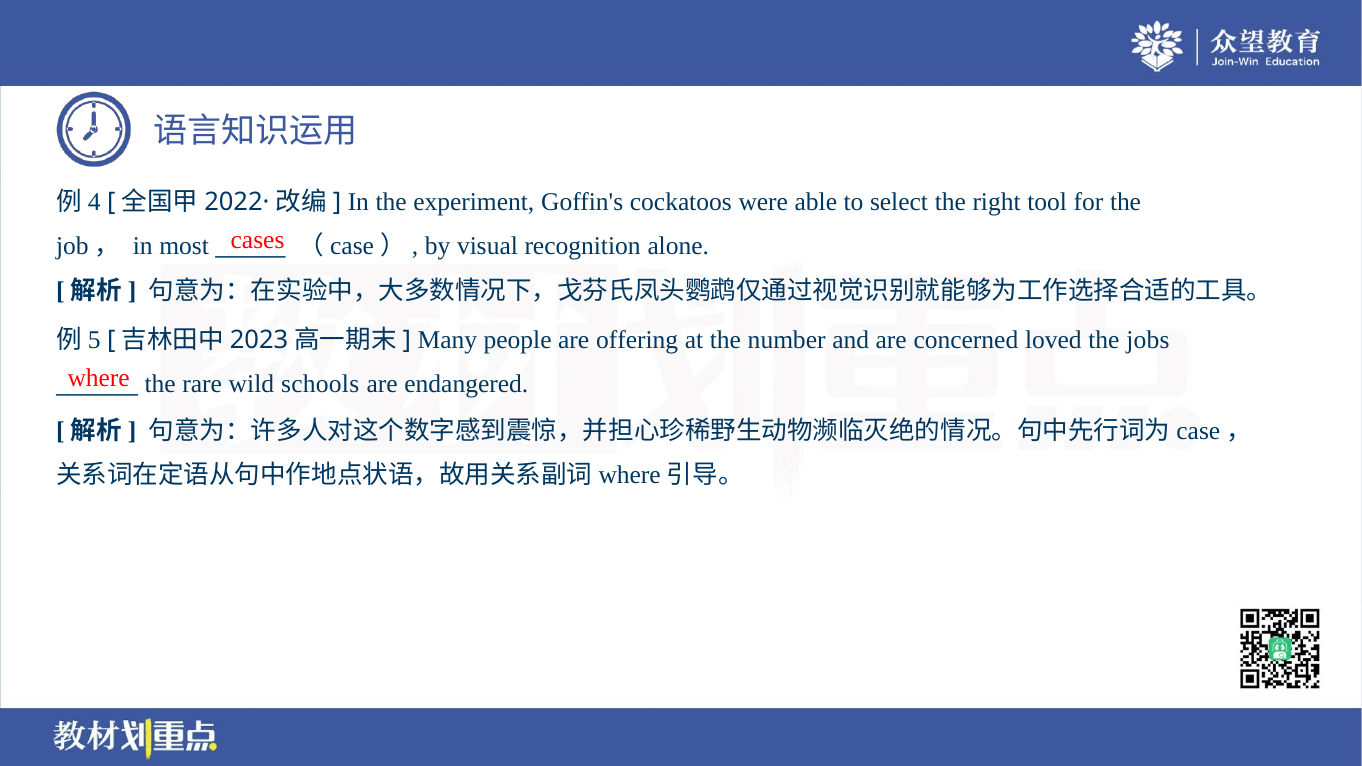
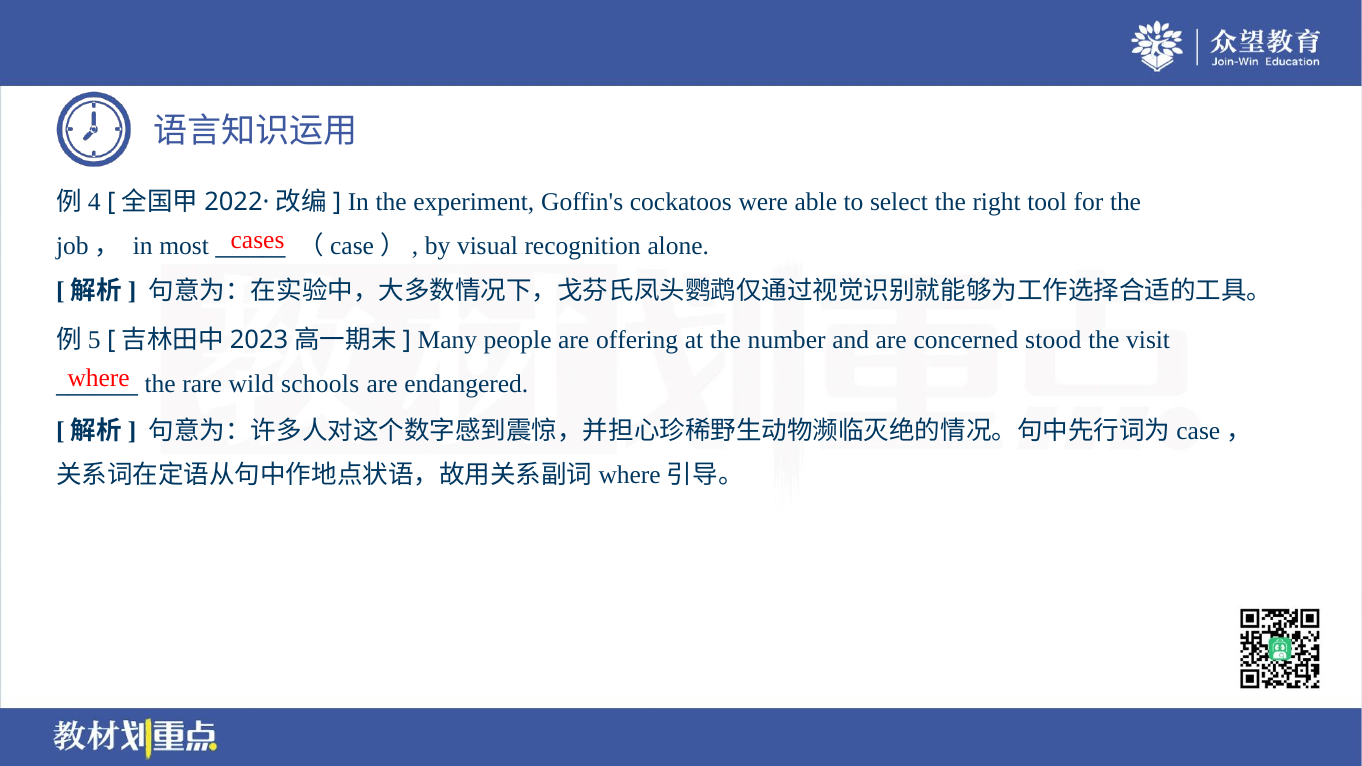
loved: loved -> stood
jobs: jobs -> visit
